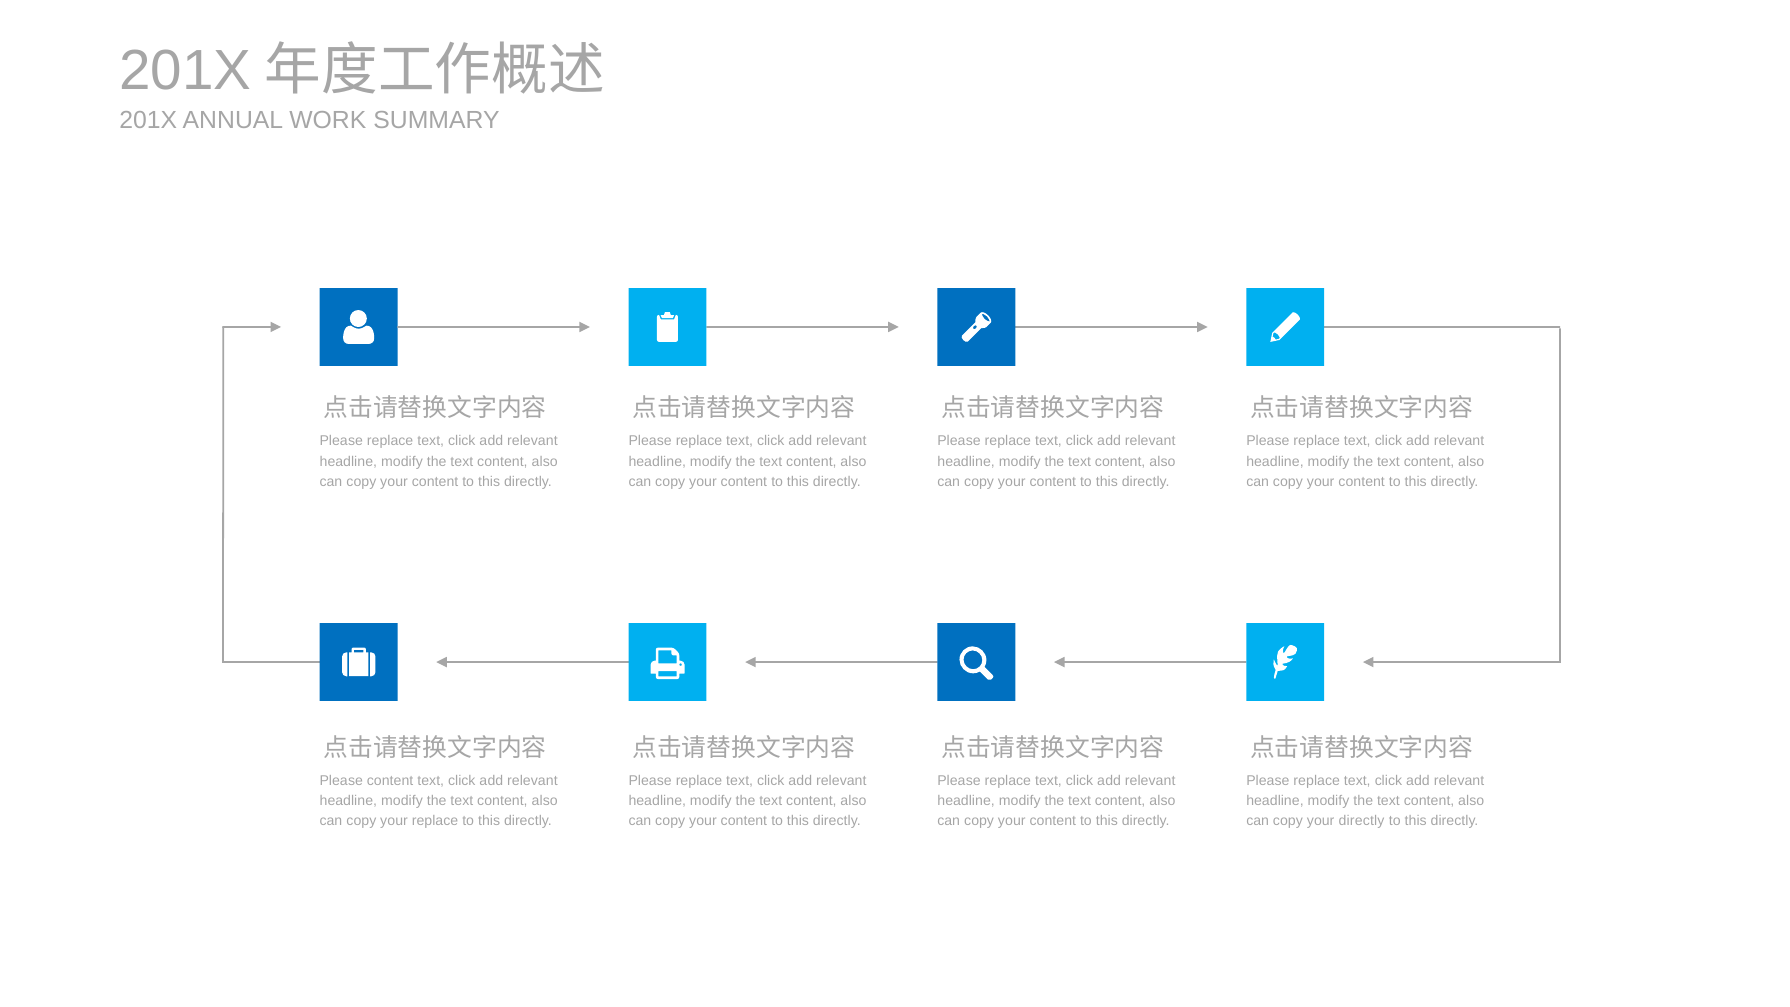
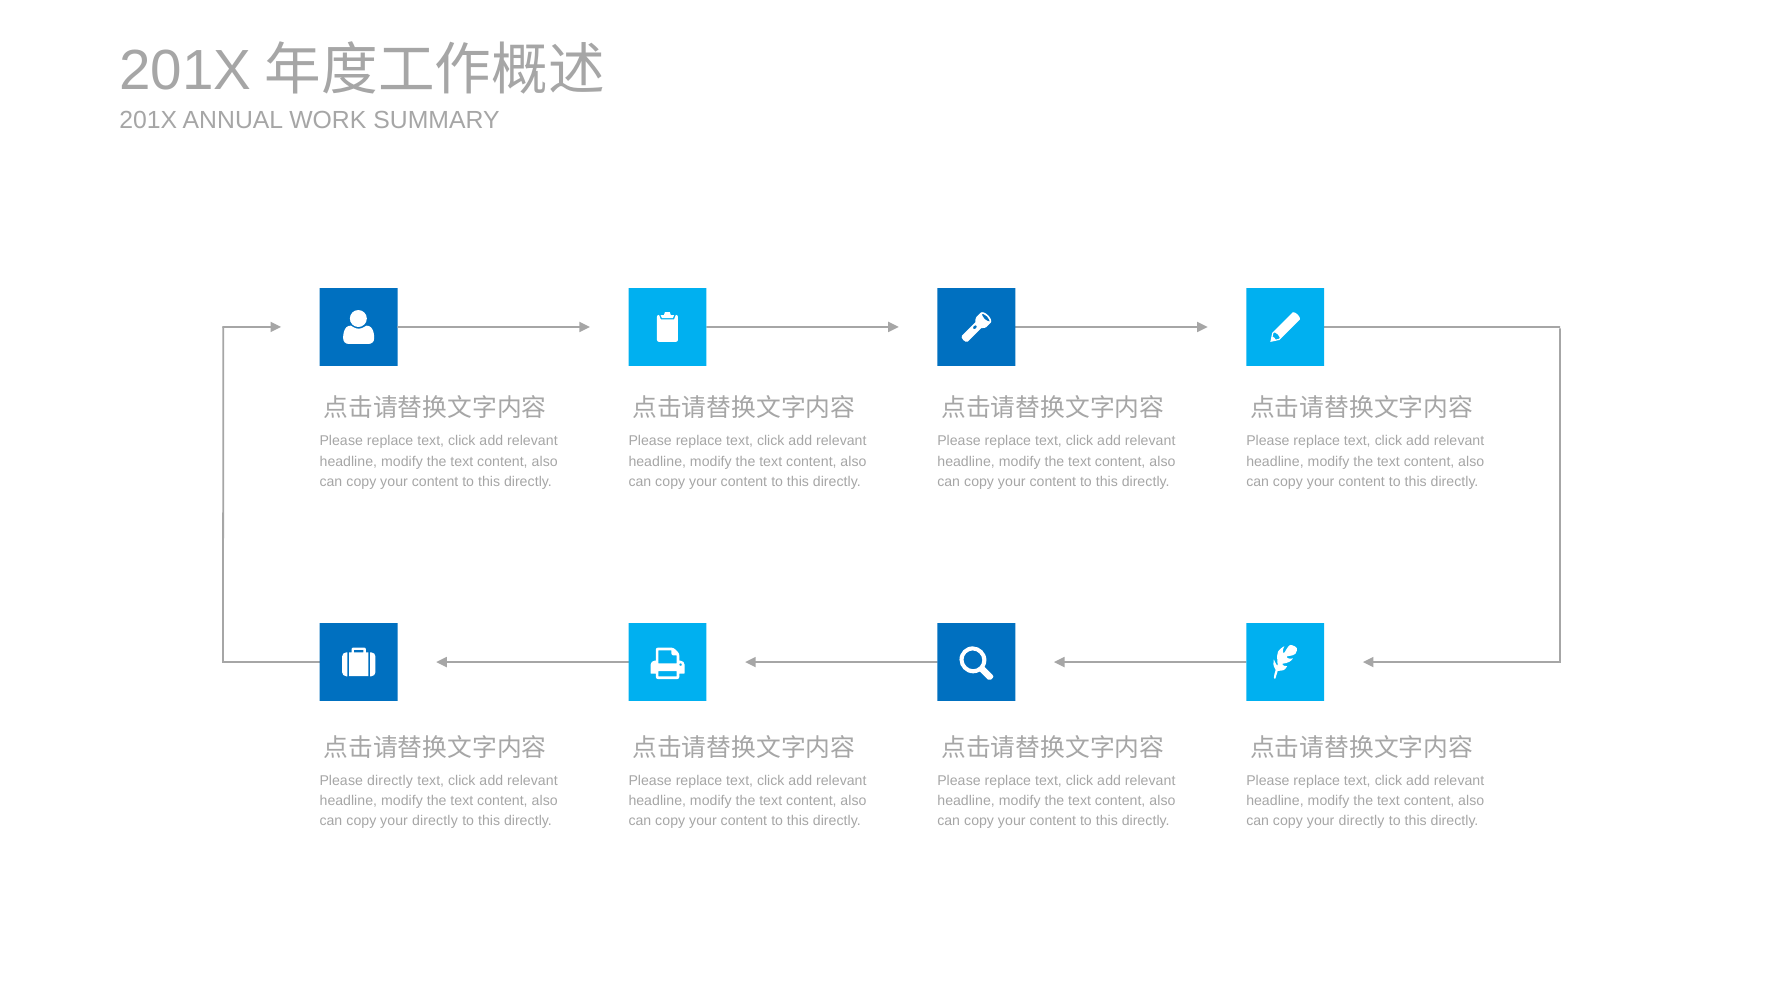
Please content: content -> directly
replace at (435, 821): replace -> directly
